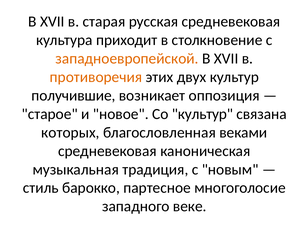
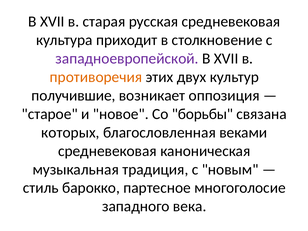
западноевропейской colour: orange -> purple
Со культур: культур -> борьбы
веке: веке -> века
